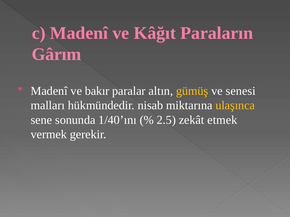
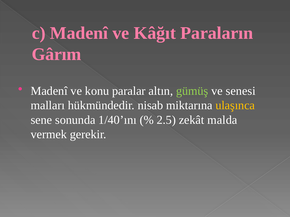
bakır: bakır -> konu
gümüş colour: yellow -> light green
etmek: etmek -> malda
